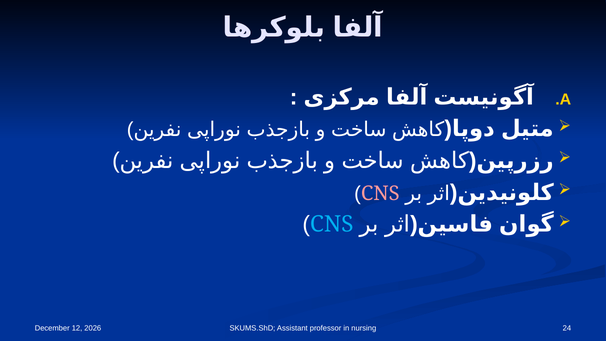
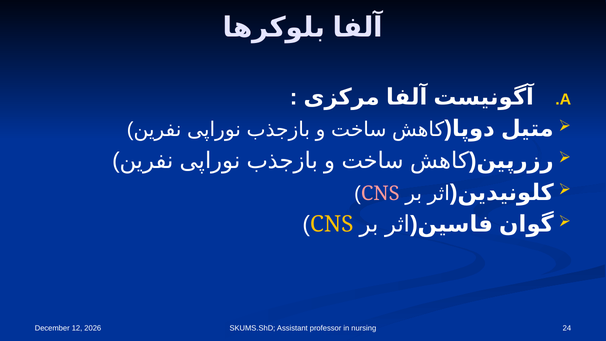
CNS at (332, 224) colour: light blue -> yellow
